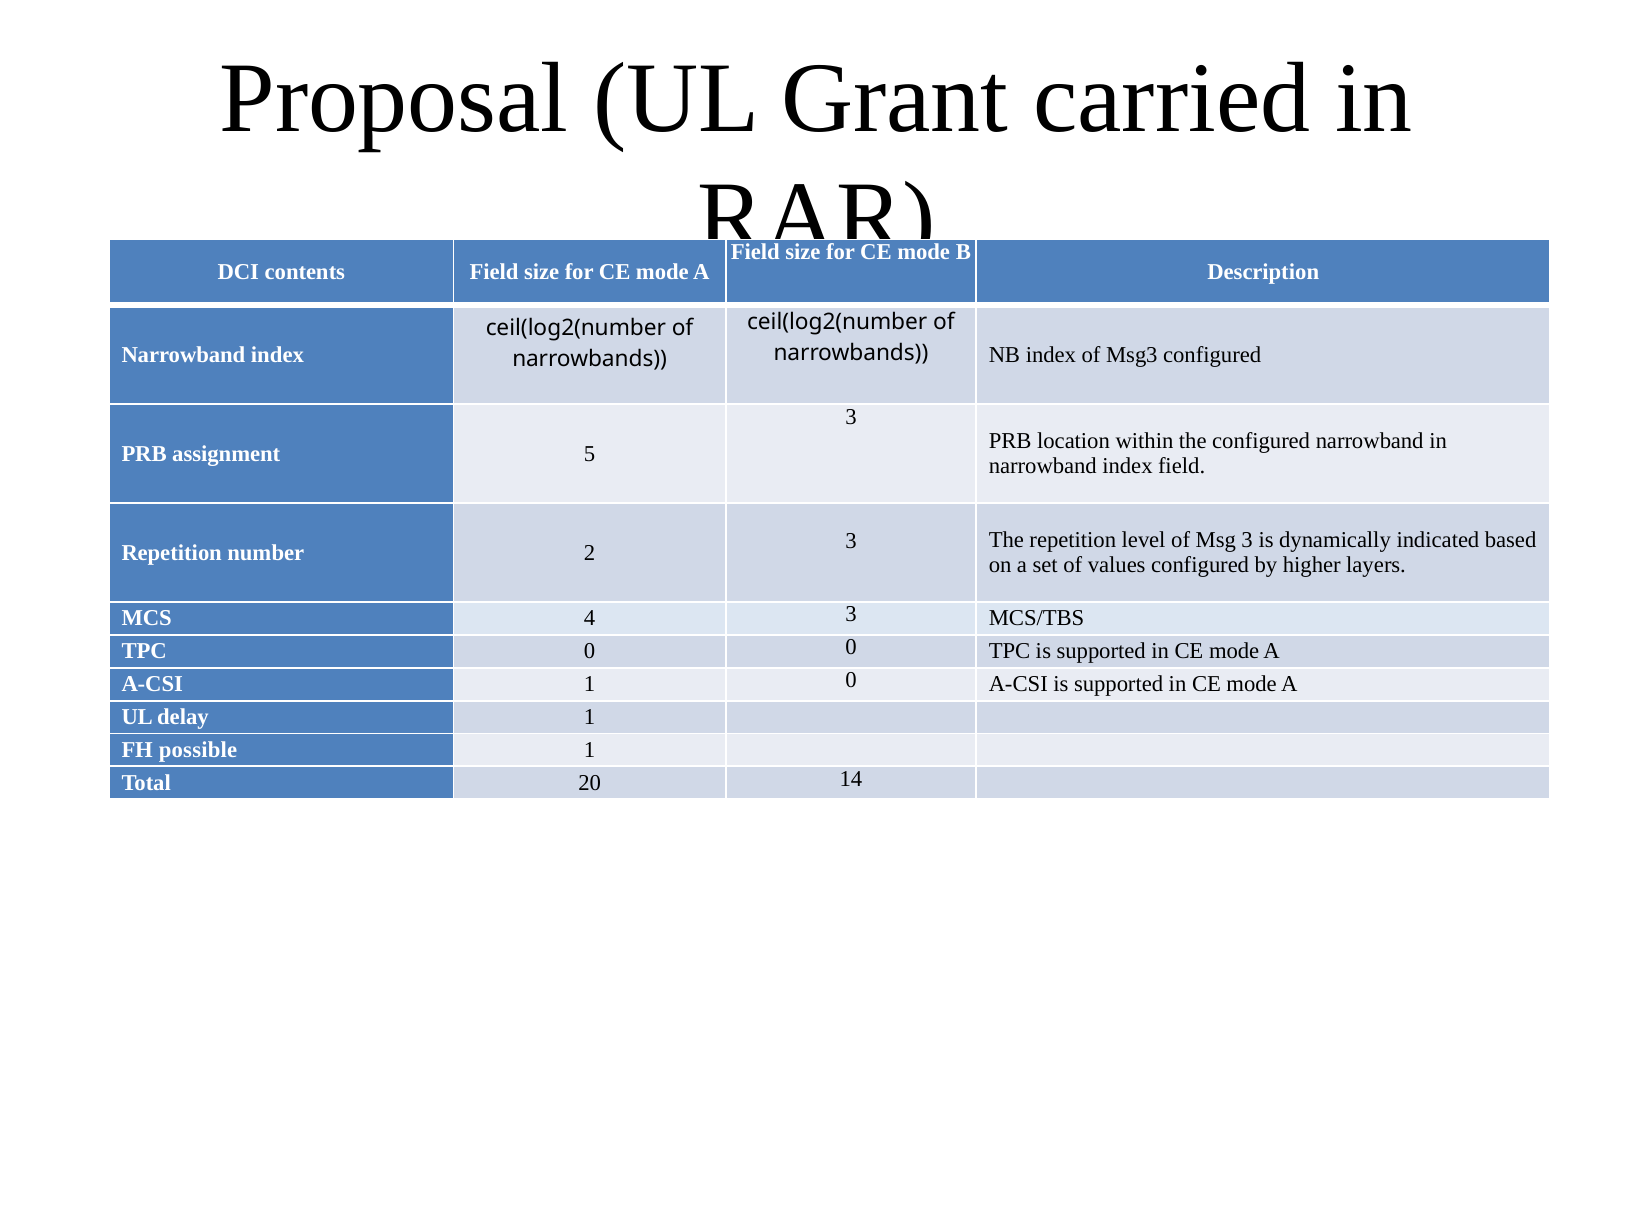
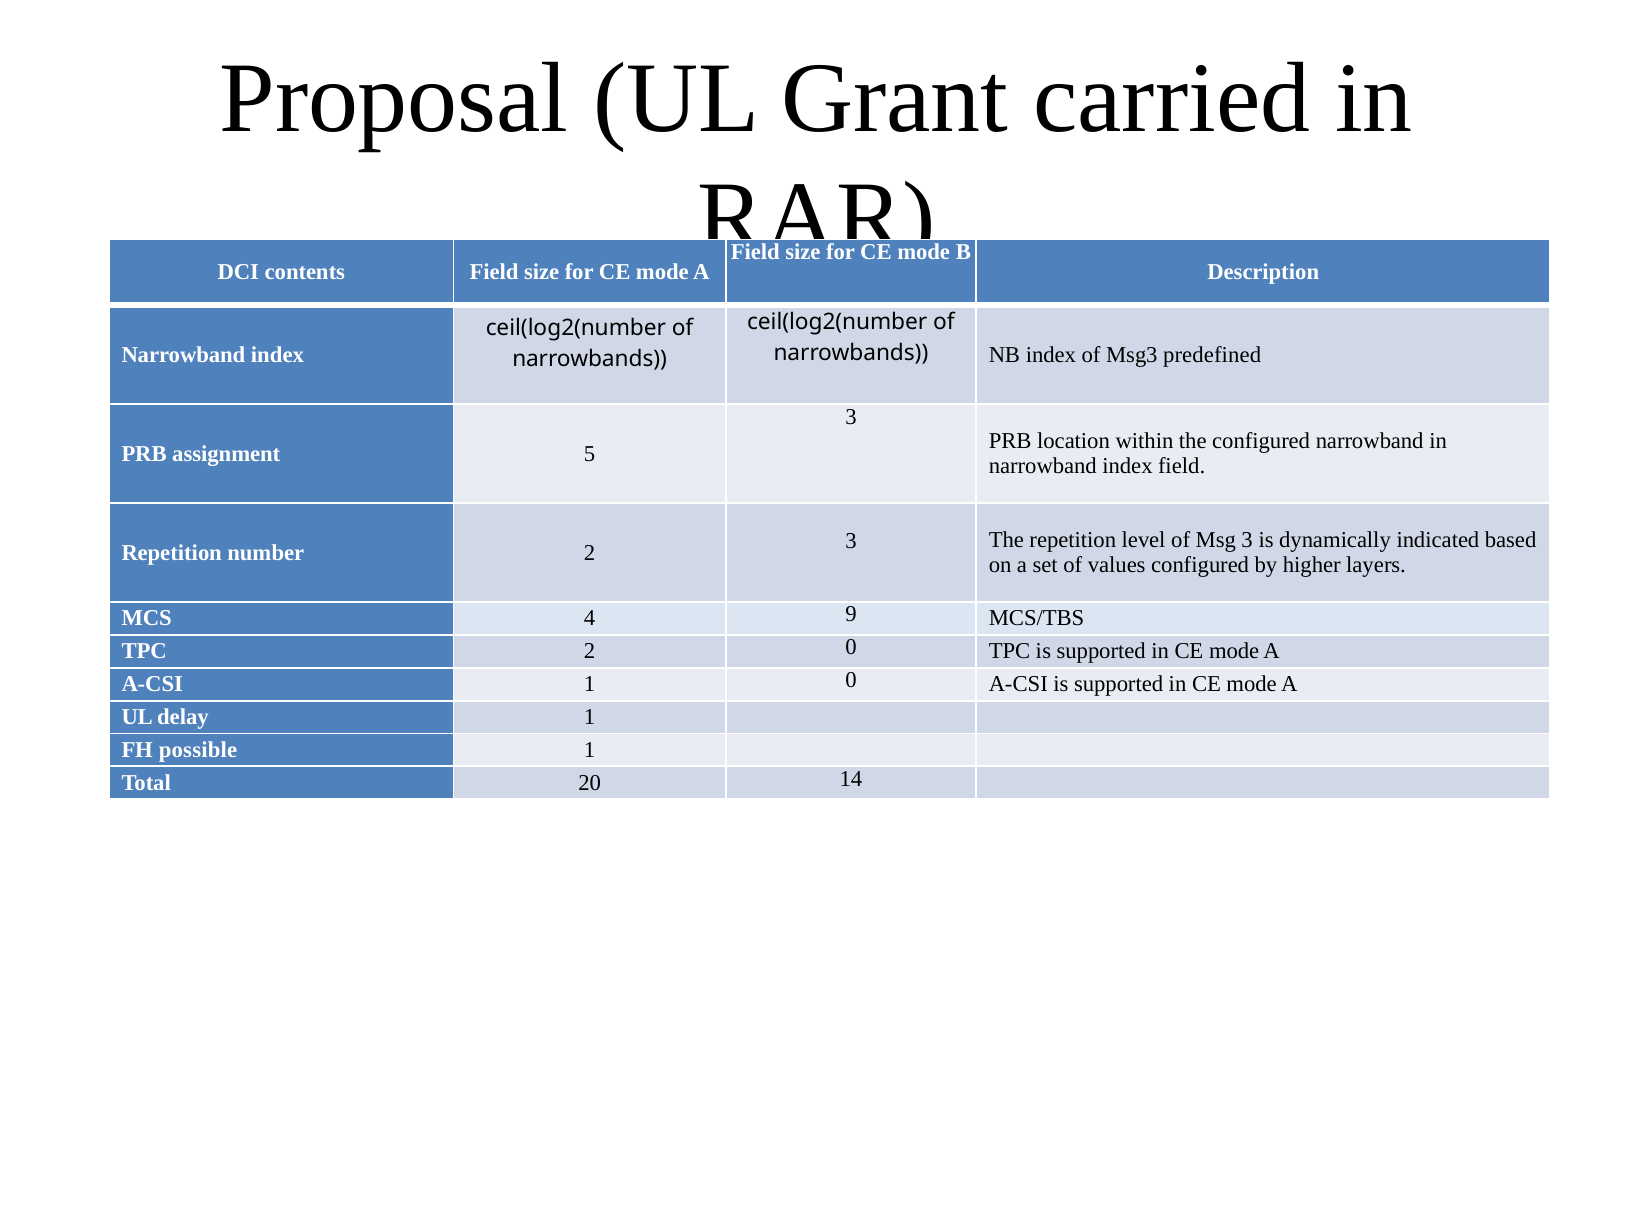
Msg3 configured: configured -> predefined
4 3: 3 -> 9
TPC 0: 0 -> 2
